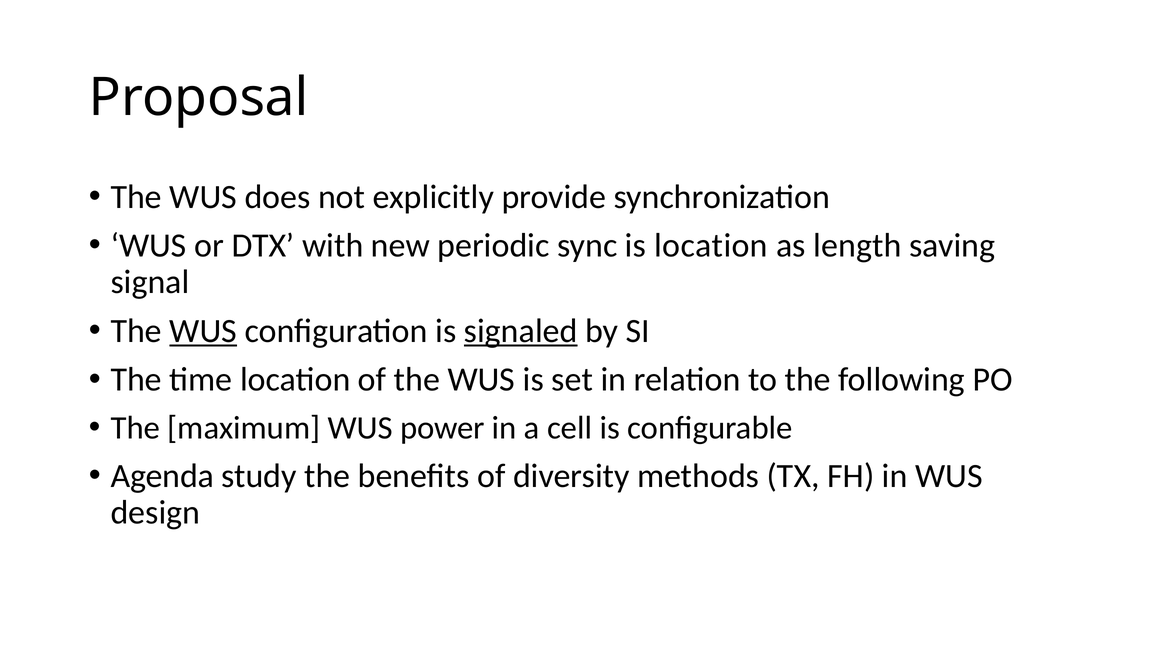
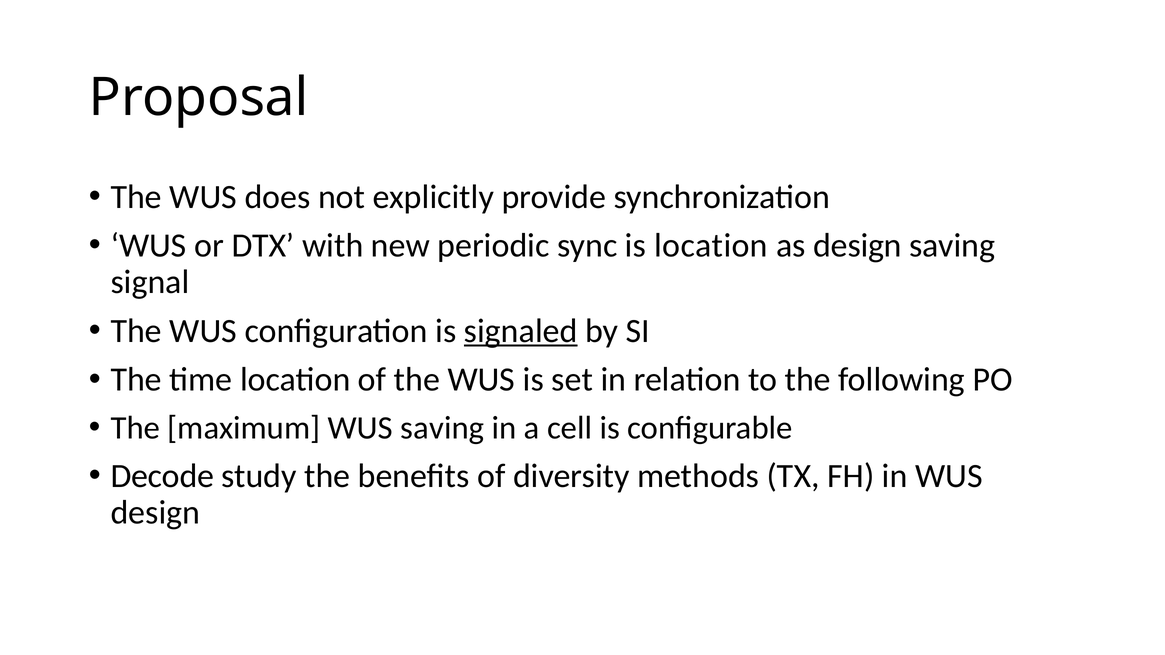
as length: length -> design
WUS at (203, 331) underline: present -> none
WUS power: power -> saving
Agenda: Agenda -> Decode
